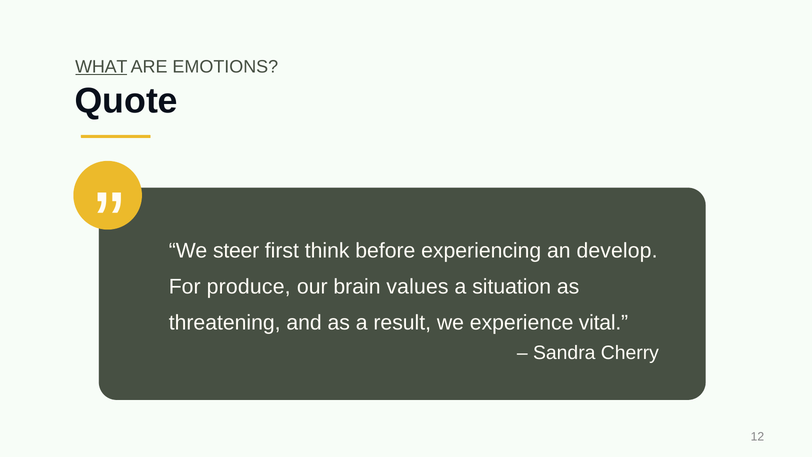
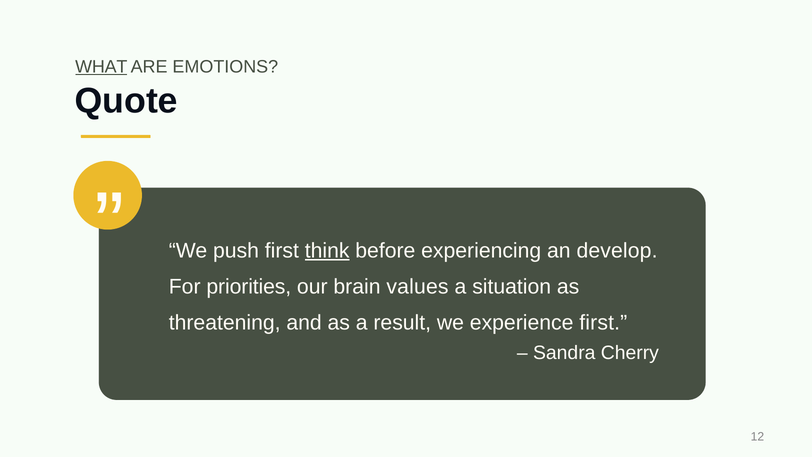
steer: steer -> push
think underline: none -> present
produce: produce -> priorities
experience vital: vital -> first
